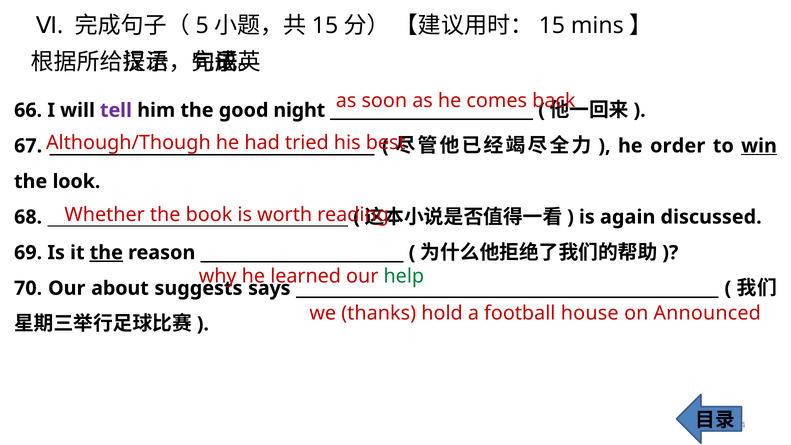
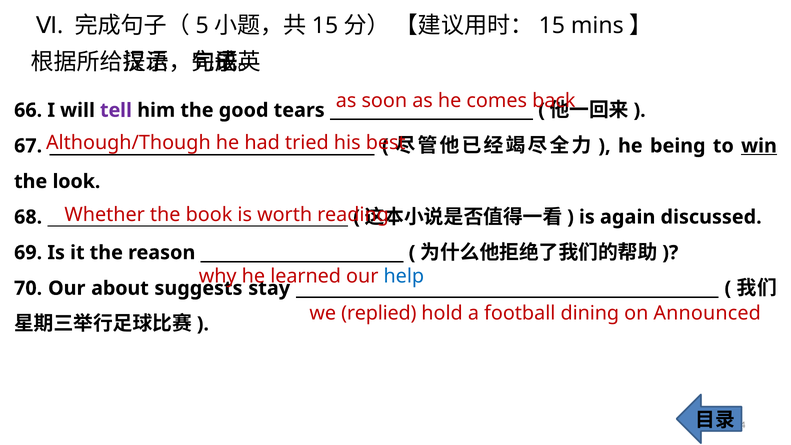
night: night -> tears
order: order -> being
the at (106, 253) underline: present -> none
help colour: green -> blue
says: says -> stay
thanks: thanks -> replied
house: house -> dining
